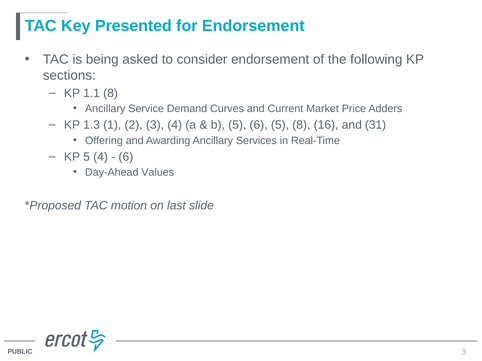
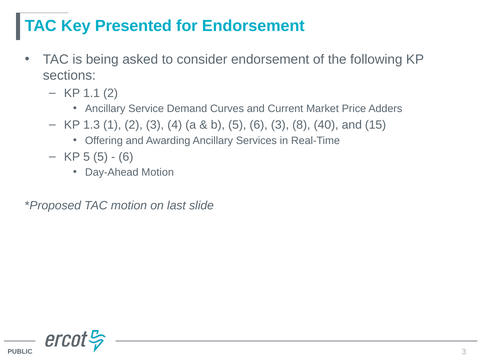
1.1 8: 8 -> 2
6 5: 5 -> 3
16: 16 -> 40
31: 31 -> 15
5 4: 4 -> 5
Day-Ahead Values: Values -> Motion
